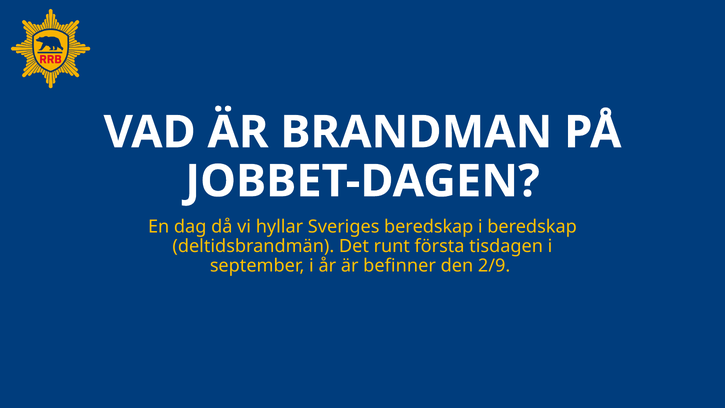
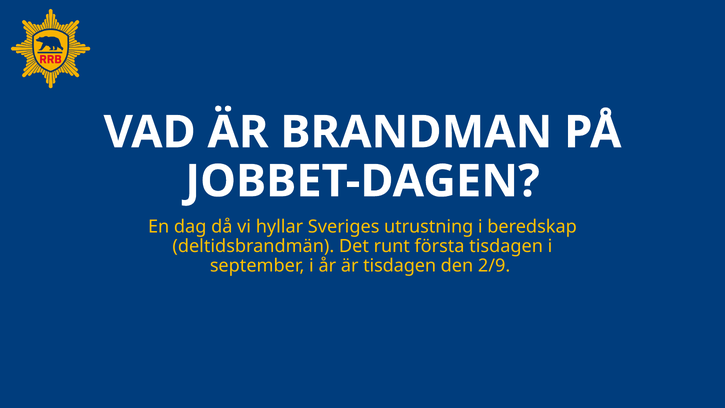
Sveriges beredskap: beredskap -> utrustning
är befinner: befinner -> tisdagen
